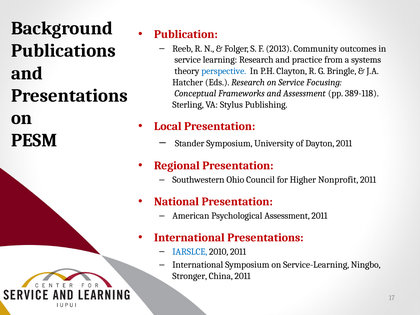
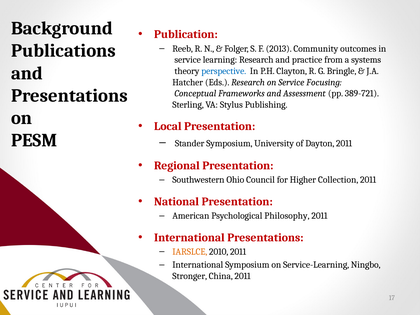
389-118: 389-118 -> 389-721
Nonprofit: Nonprofit -> Collection
Psychological Assessment: Assessment -> Philosophy
IARSLCE colour: blue -> orange
